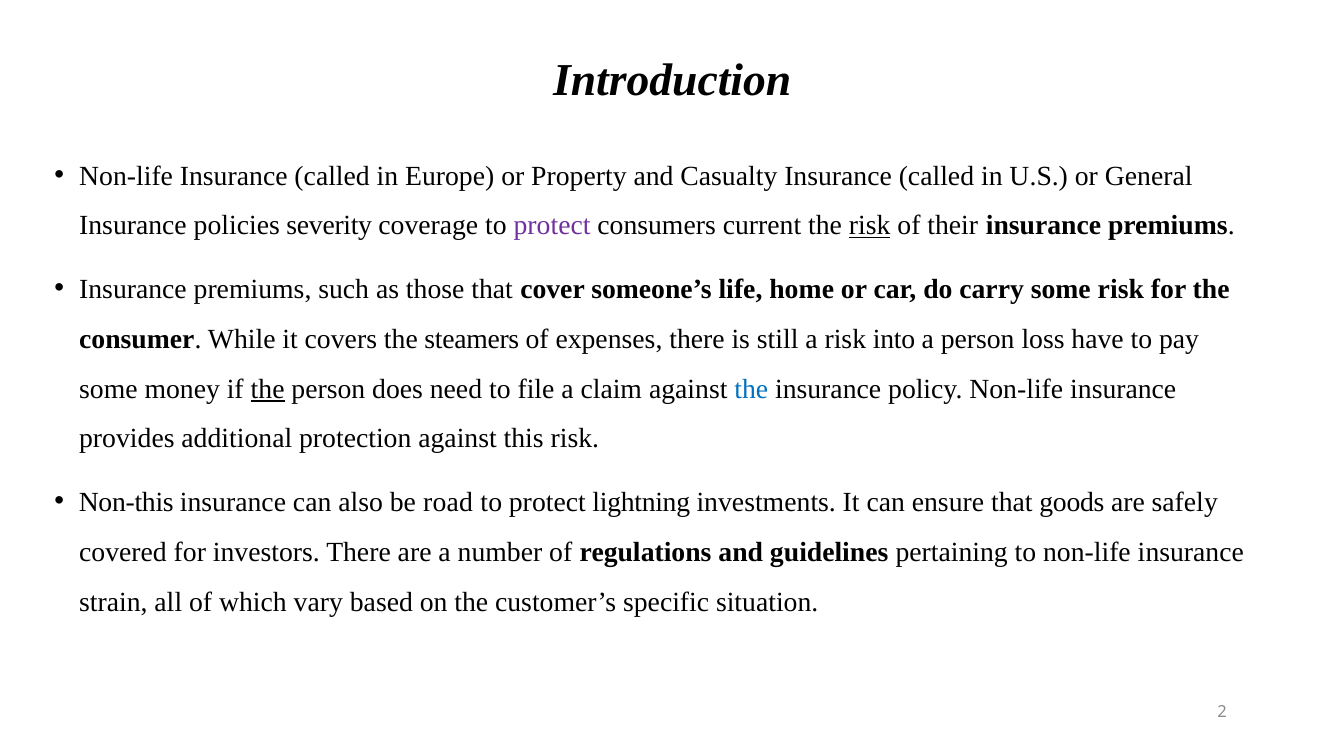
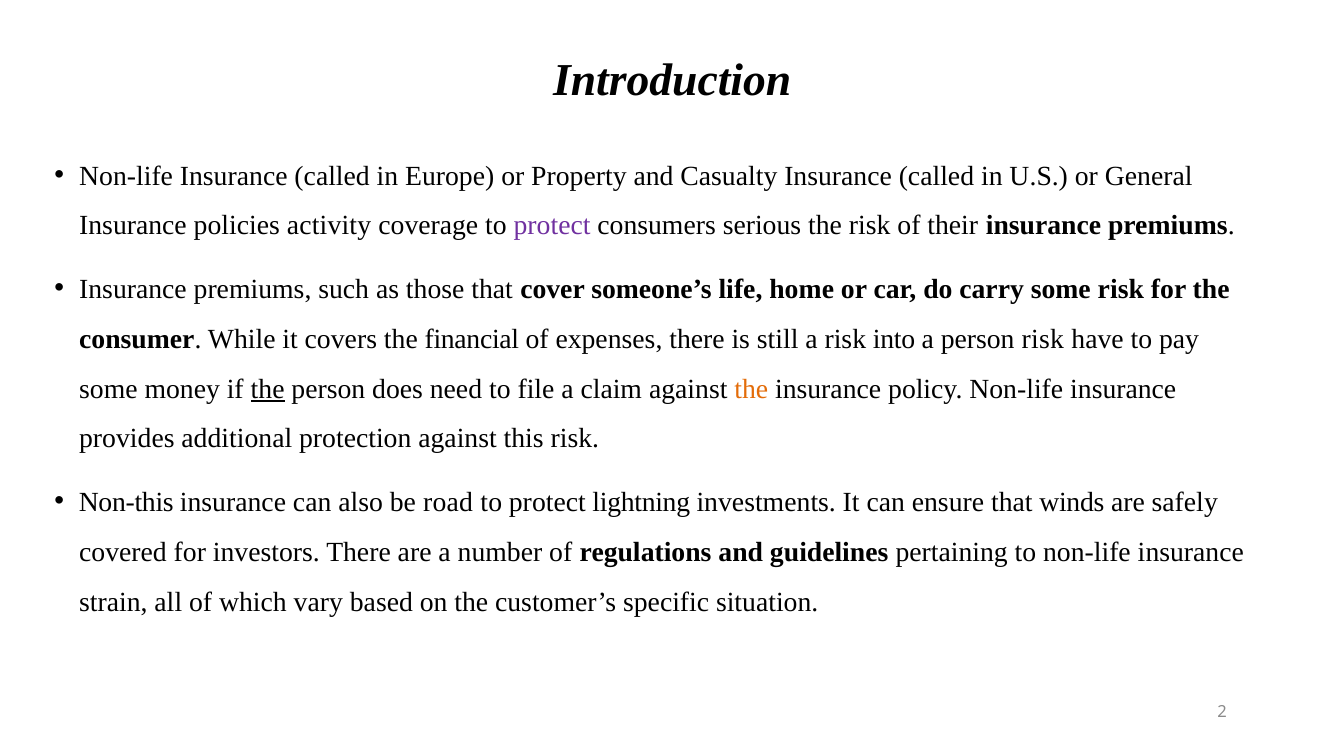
severity: severity -> activity
current: current -> serious
risk at (870, 226) underline: present -> none
steamers: steamers -> financial
person loss: loss -> risk
the at (751, 389) colour: blue -> orange
goods: goods -> winds
